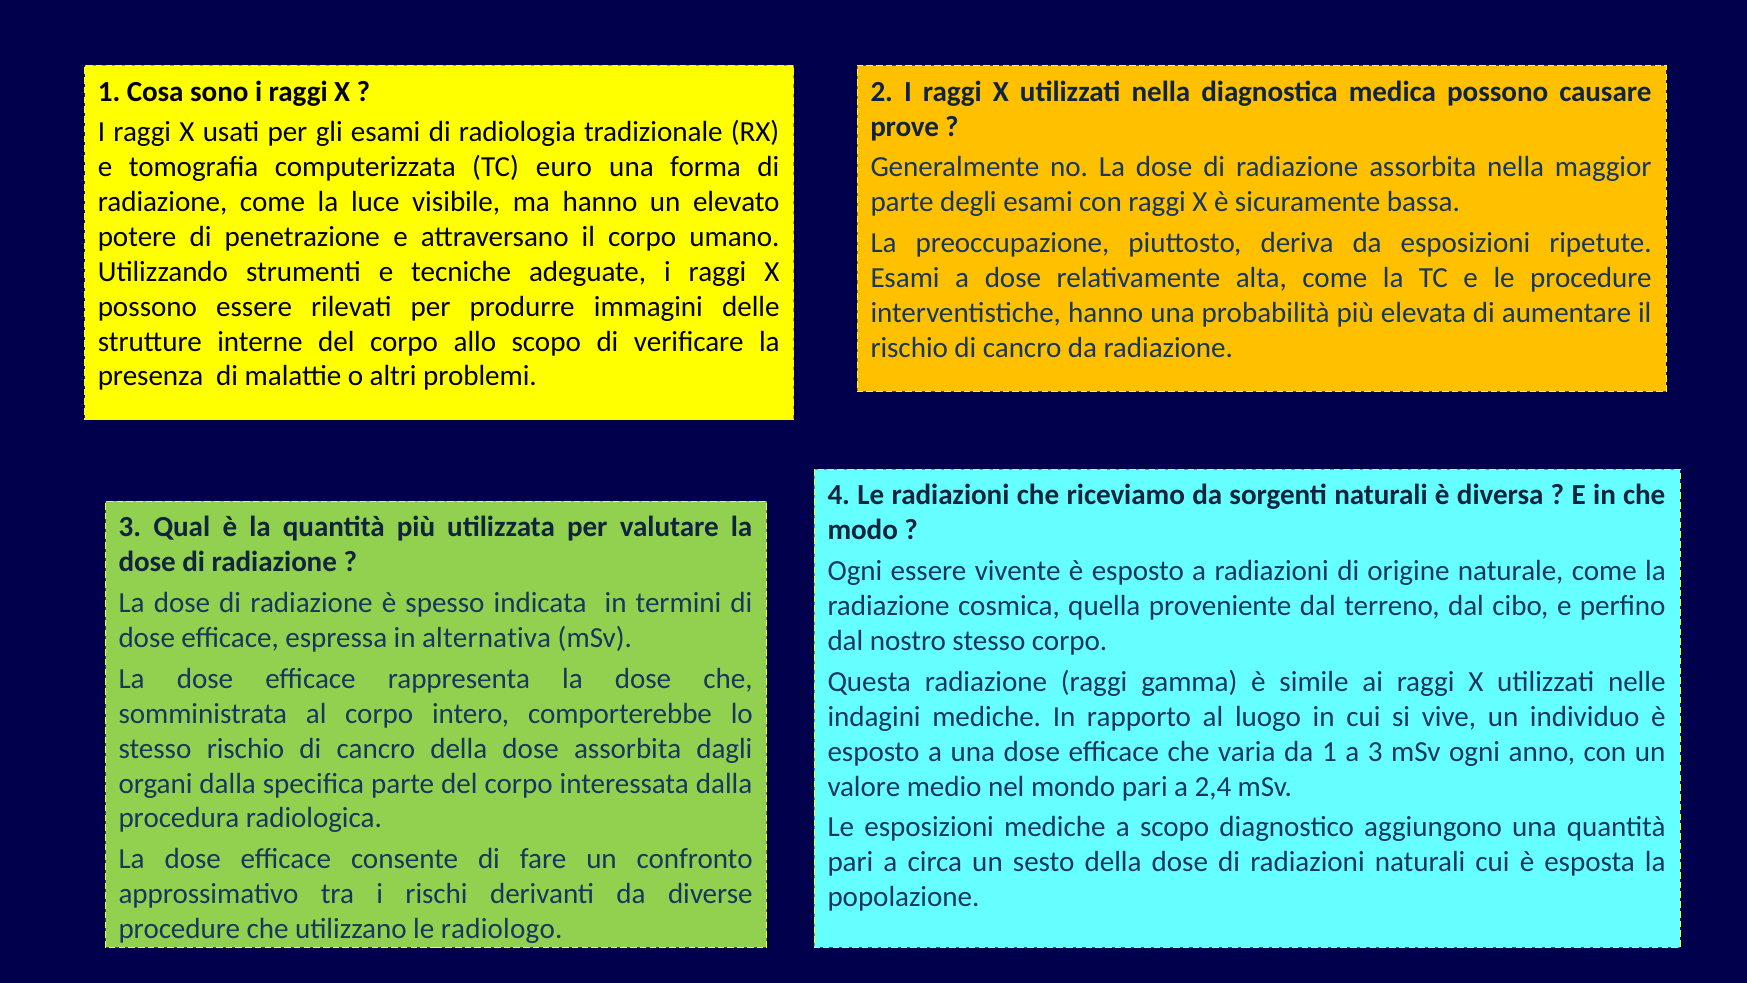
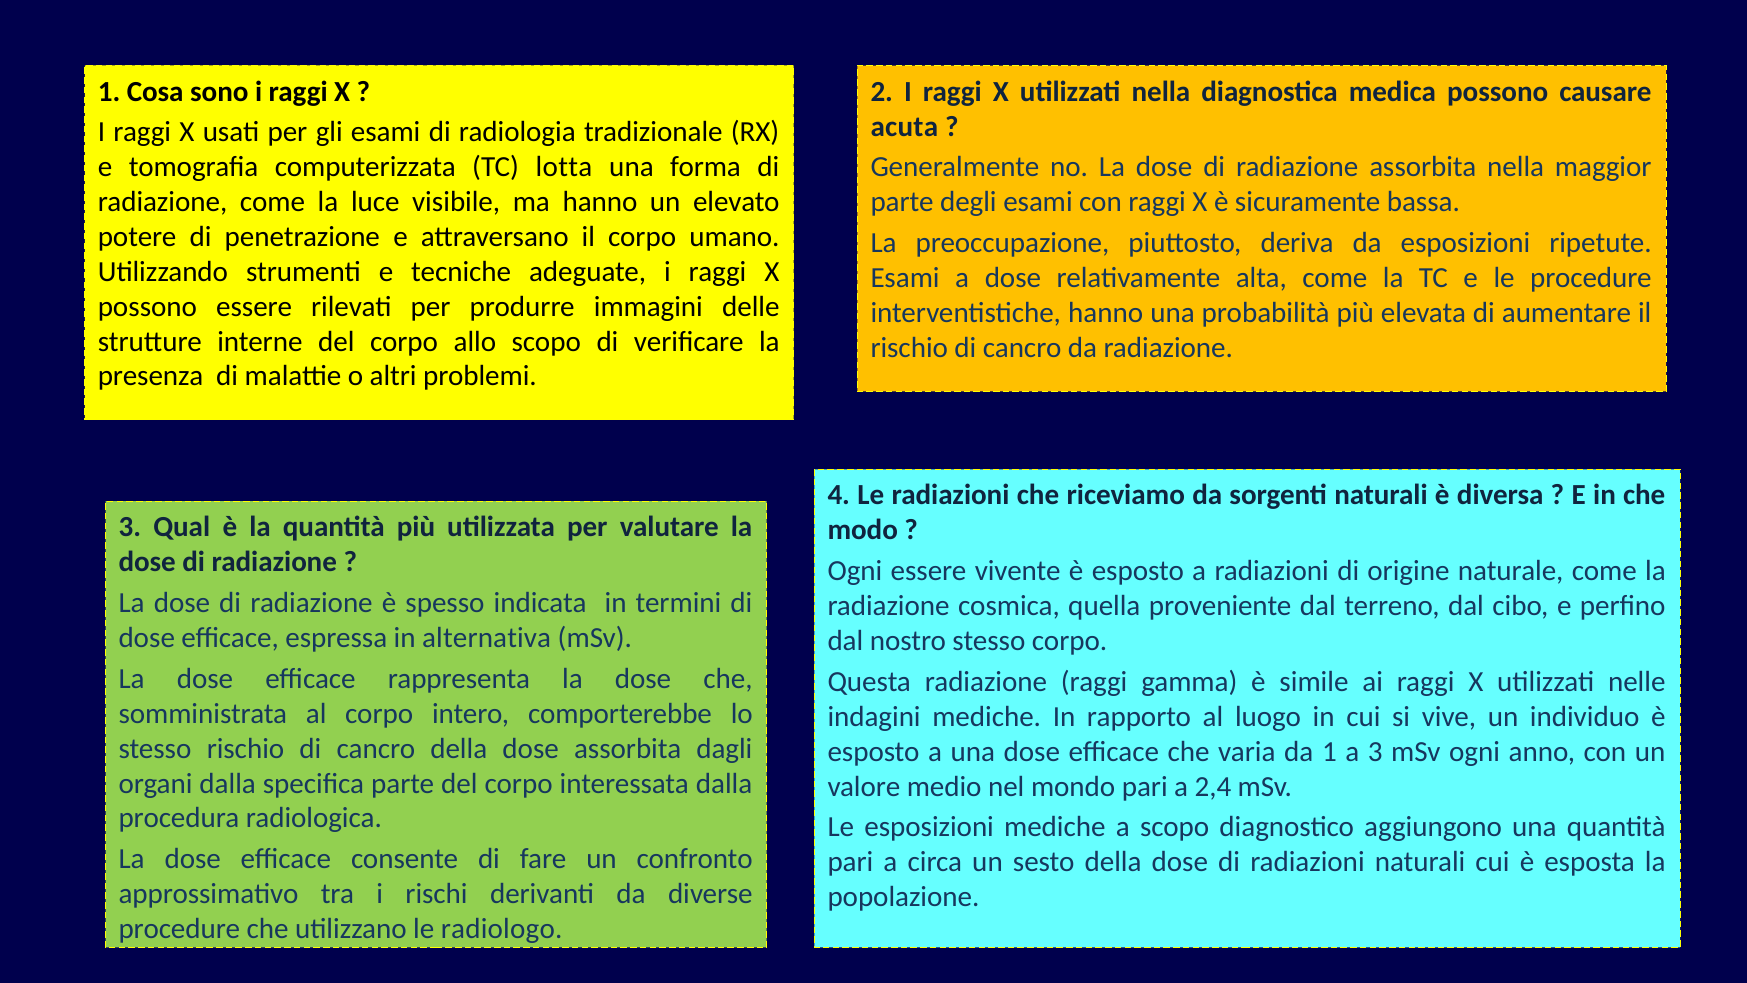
prove: prove -> acuta
euro: euro -> lotta
